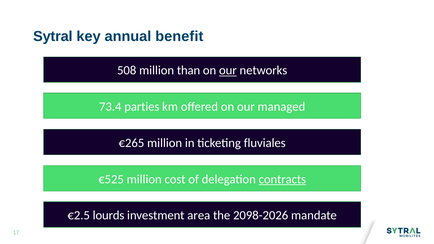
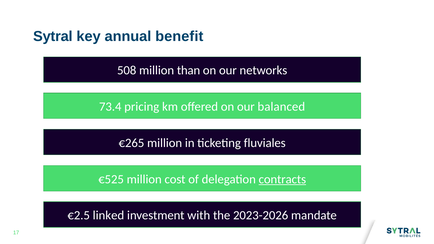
our at (228, 70) underline: present -> none
parties: parties -> pricing
managed: managed -> balanced
lourds: lourds -> linked
area: area -> with
2098-2026: 2098-2026 -> 2023-2026
